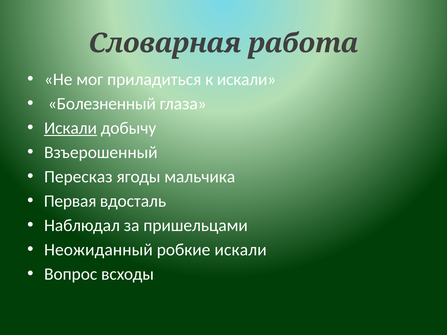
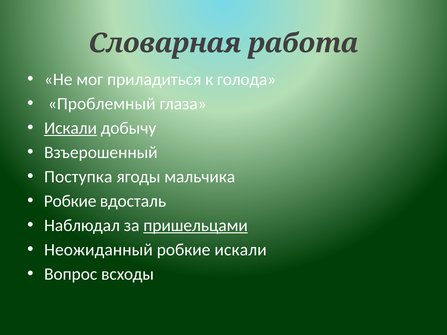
к искали: искали -> голода
Болезненный: Болезненный -> Проблемный
Пересказ: Пересказ -> Поступка
Первая at (70, 201): Первая -> Робкие
пришельцами underline: none -> present
